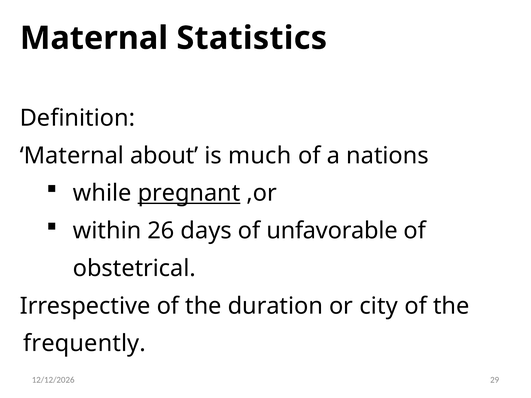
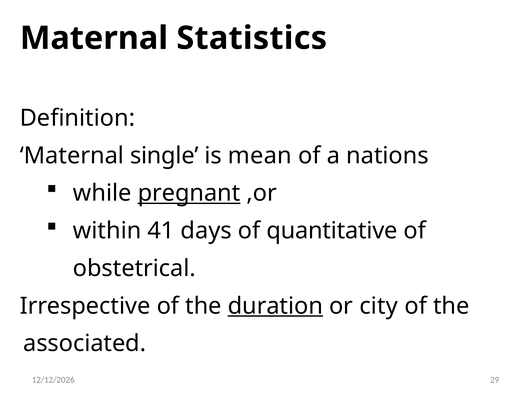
about: about -> single
much: much -> mean
26: 26 -> 41
unfavorable: unfavorable -> quantitative
duration underline: none -> present
frequently: frequently -> associated
